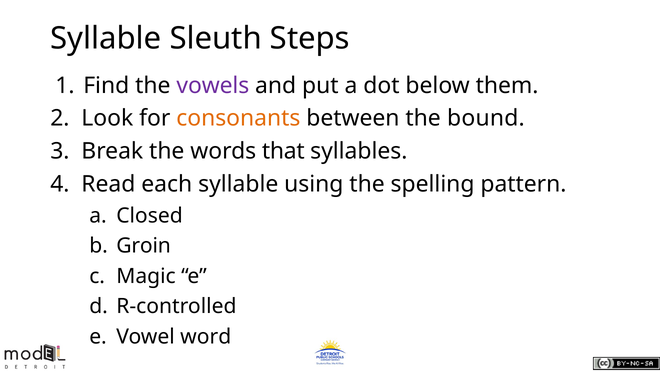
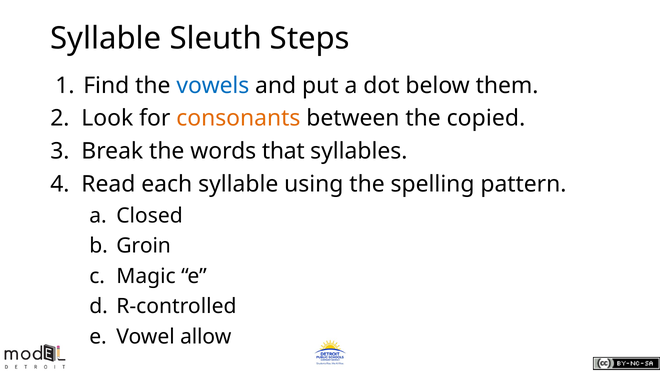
vowels colour: purple -> blue
bound: bound -> copied
word: word -> allow
